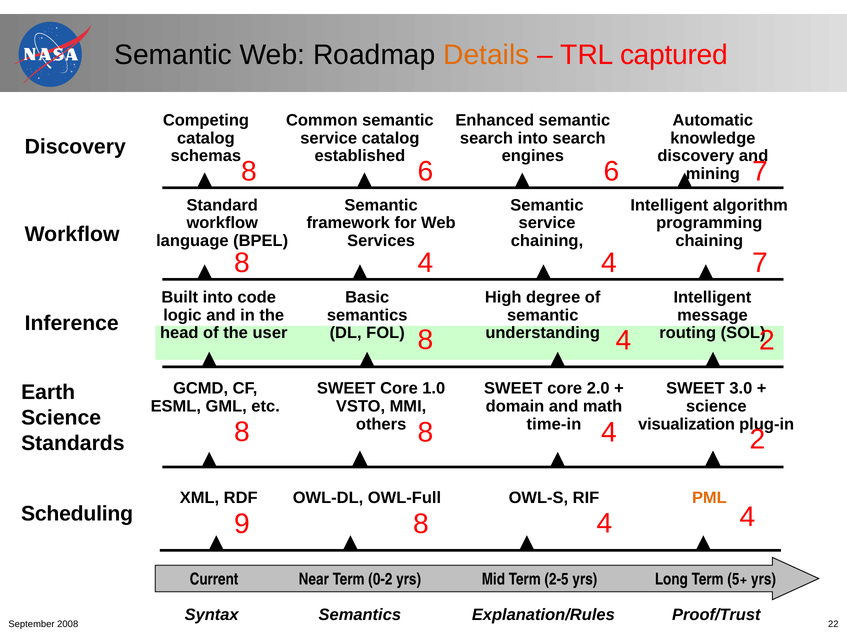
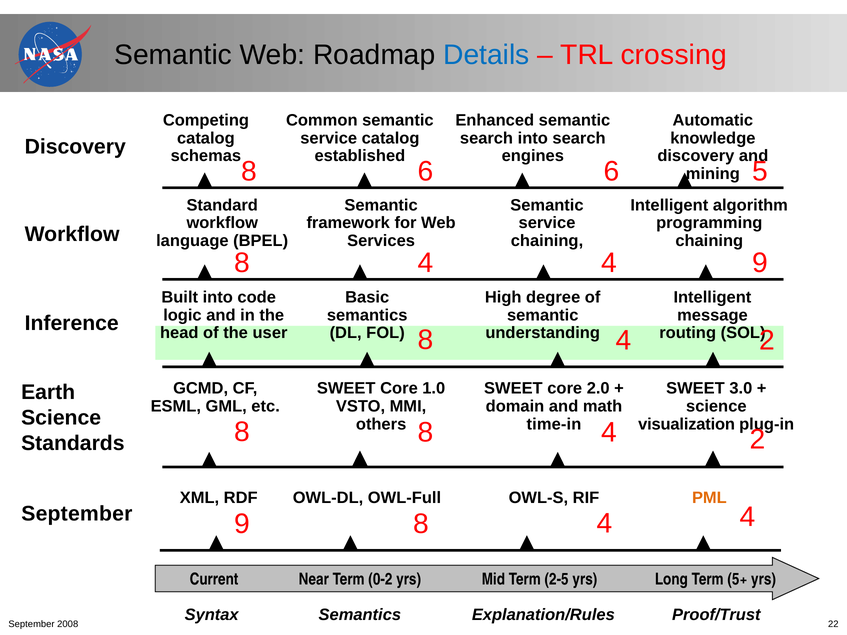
Details colour: orange -> blue
captured: captured -> crossing
6 7: 7 -> 5
4 7: 7 -> 9
Scheduling at (77, 514): Scheduling -> September
